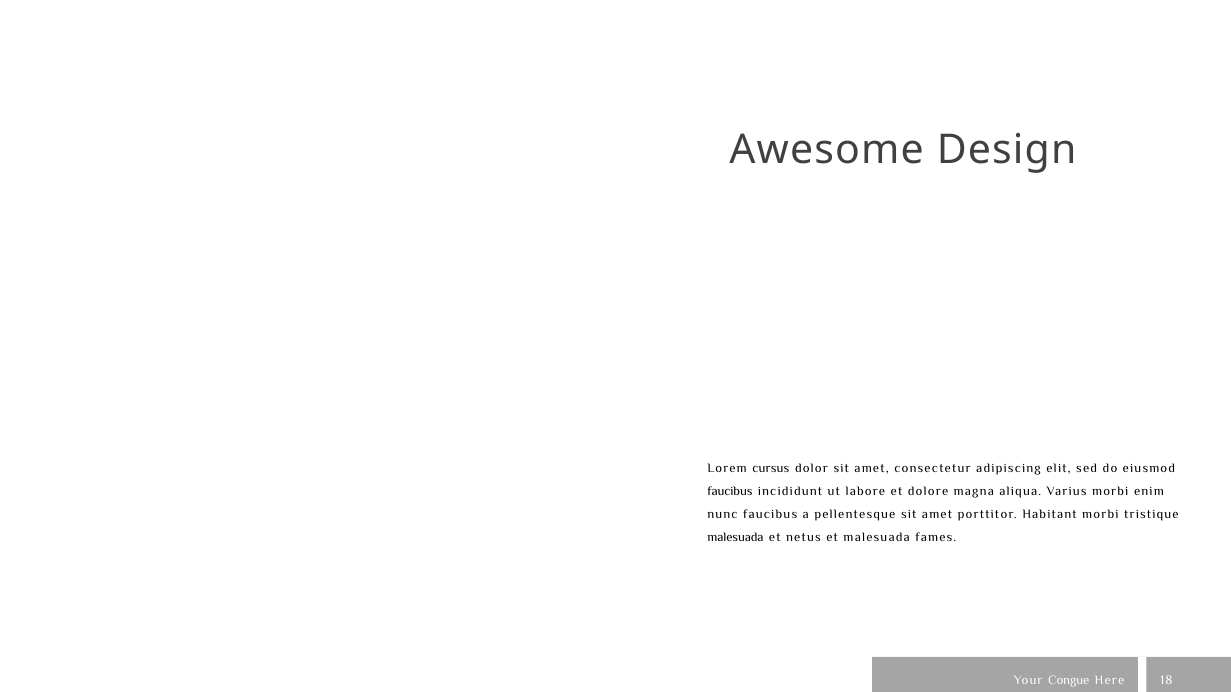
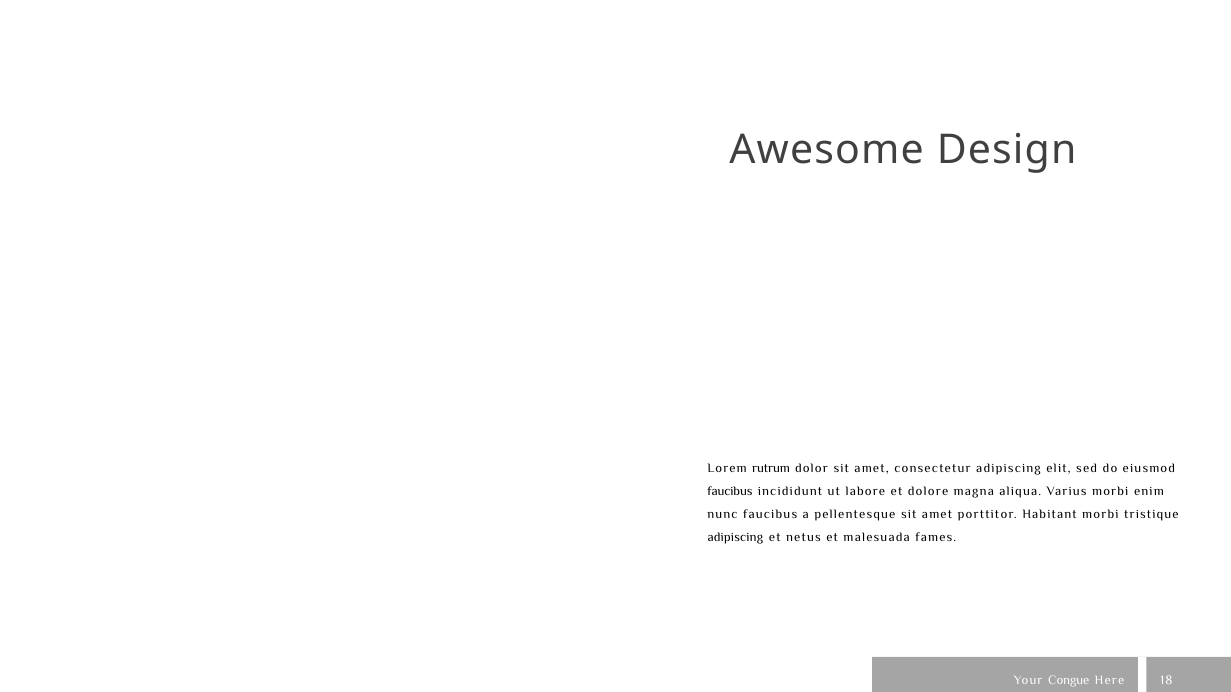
cursus: cursus -> rutrum
malesuada at (735, 538): malesuada -> adipiscing
